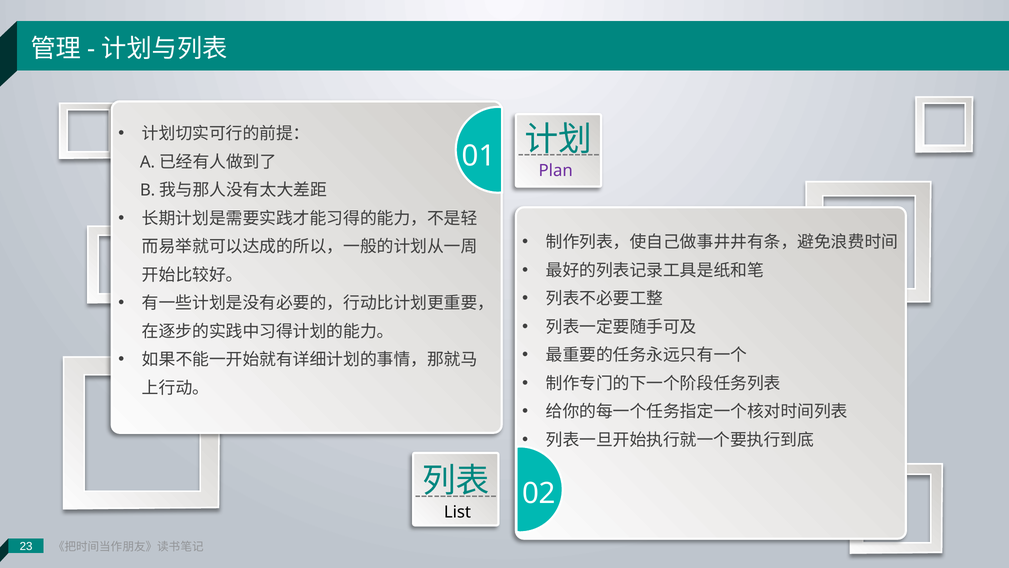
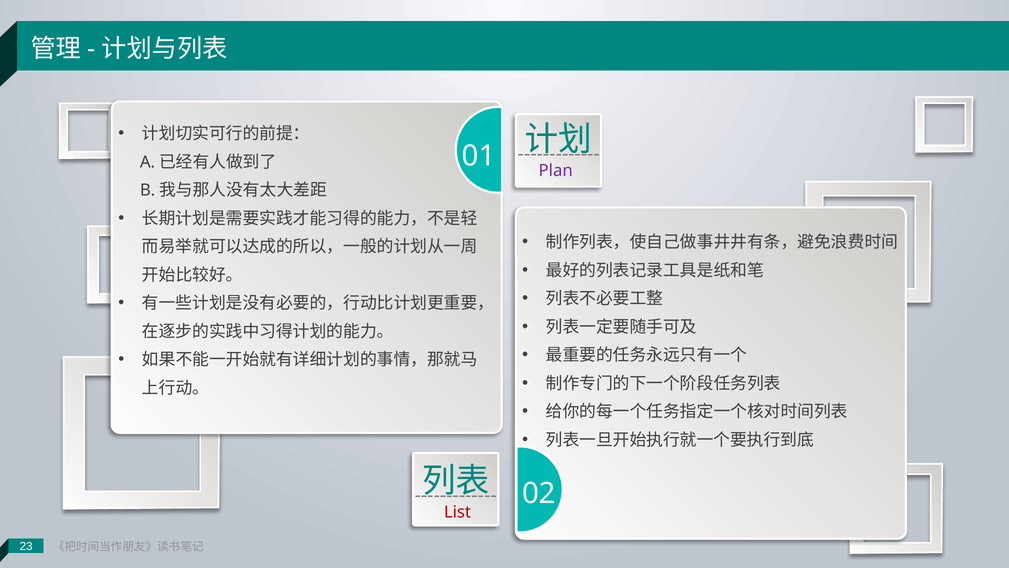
List colour: black -> red
